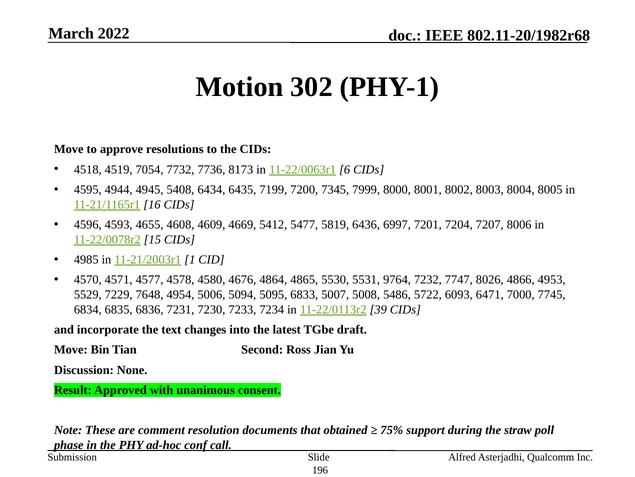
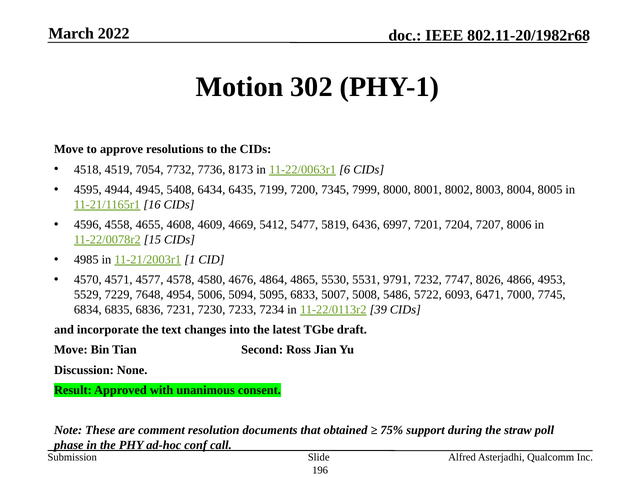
4593: 4593 -> 4558
9764: 9764 -> 9791
